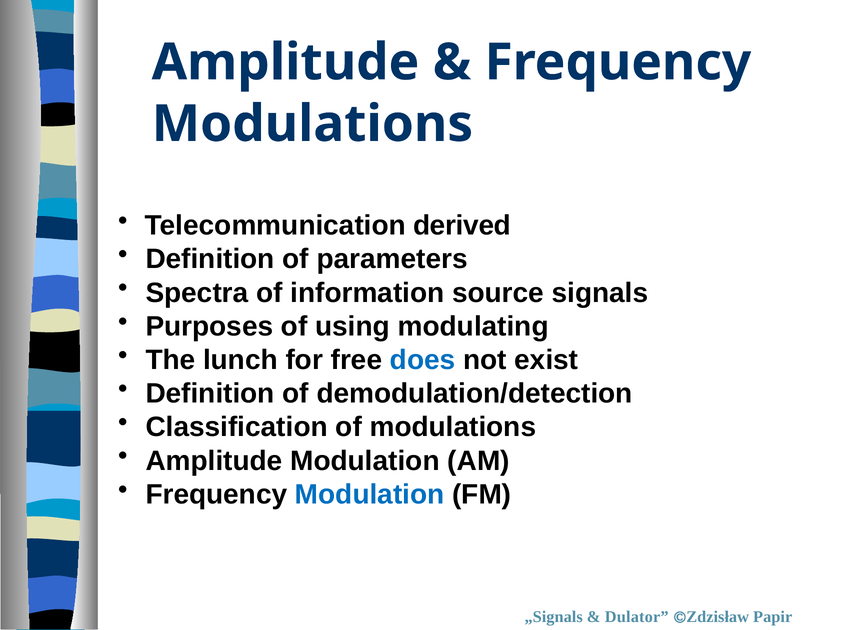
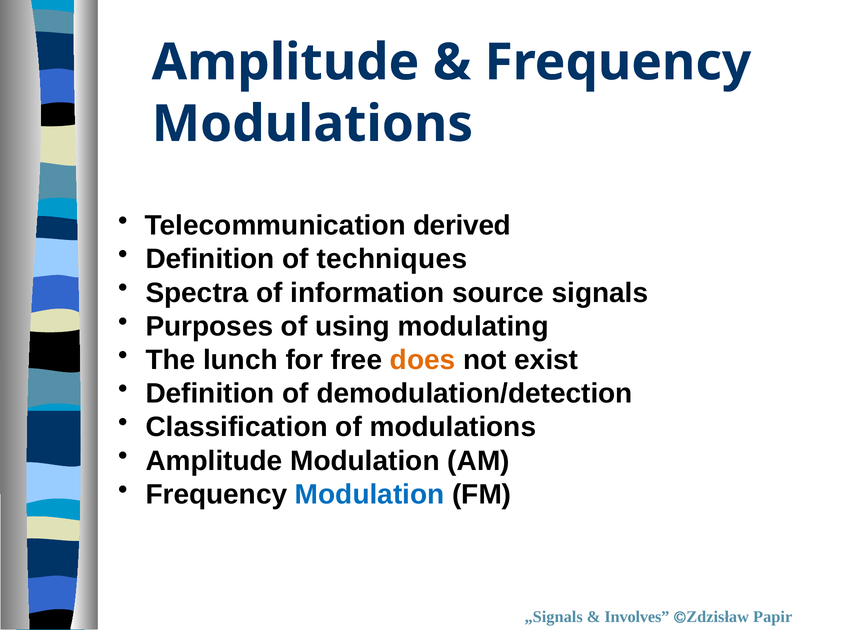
parameters: parameters -> techniques
does colour: blue -> orange
Dulator: Dulator -> Involves
